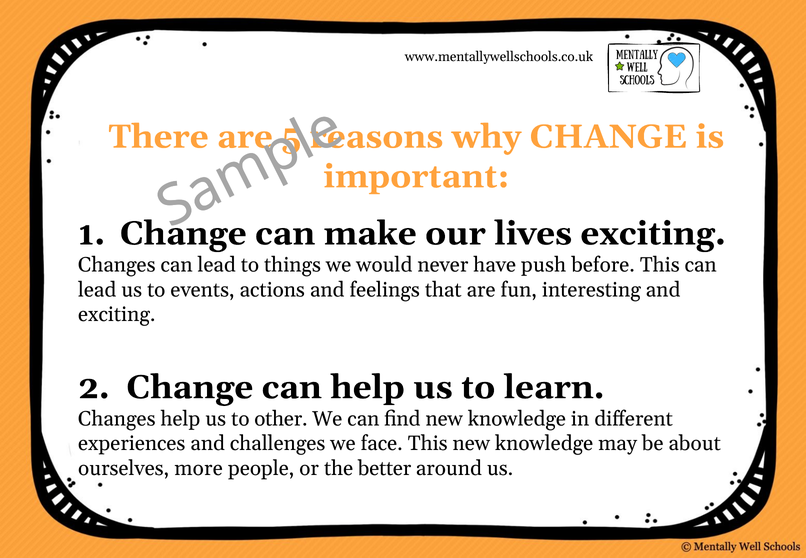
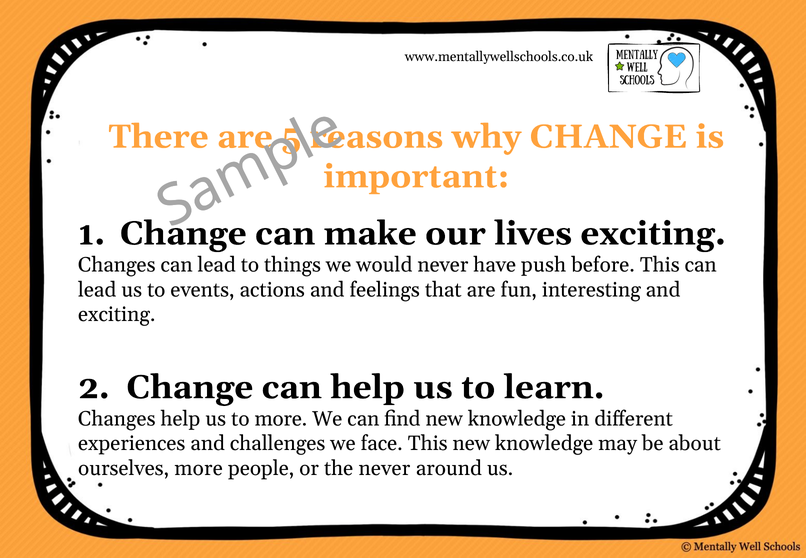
to other: other -> more
the better: better -> never
